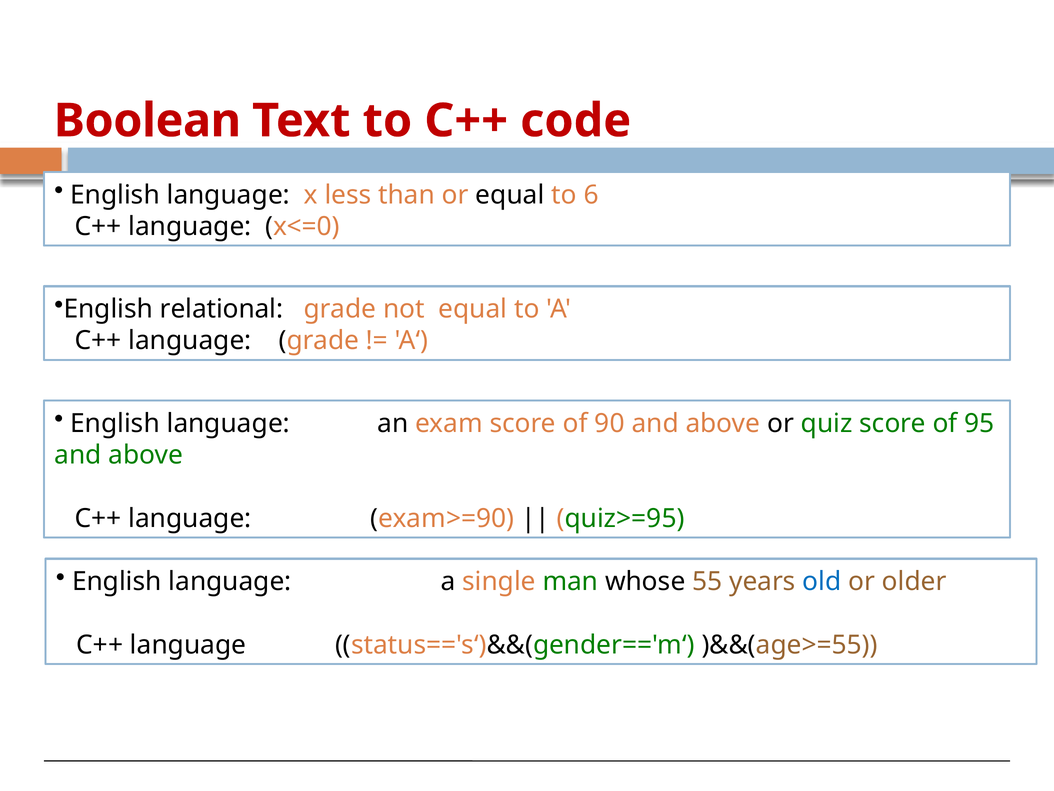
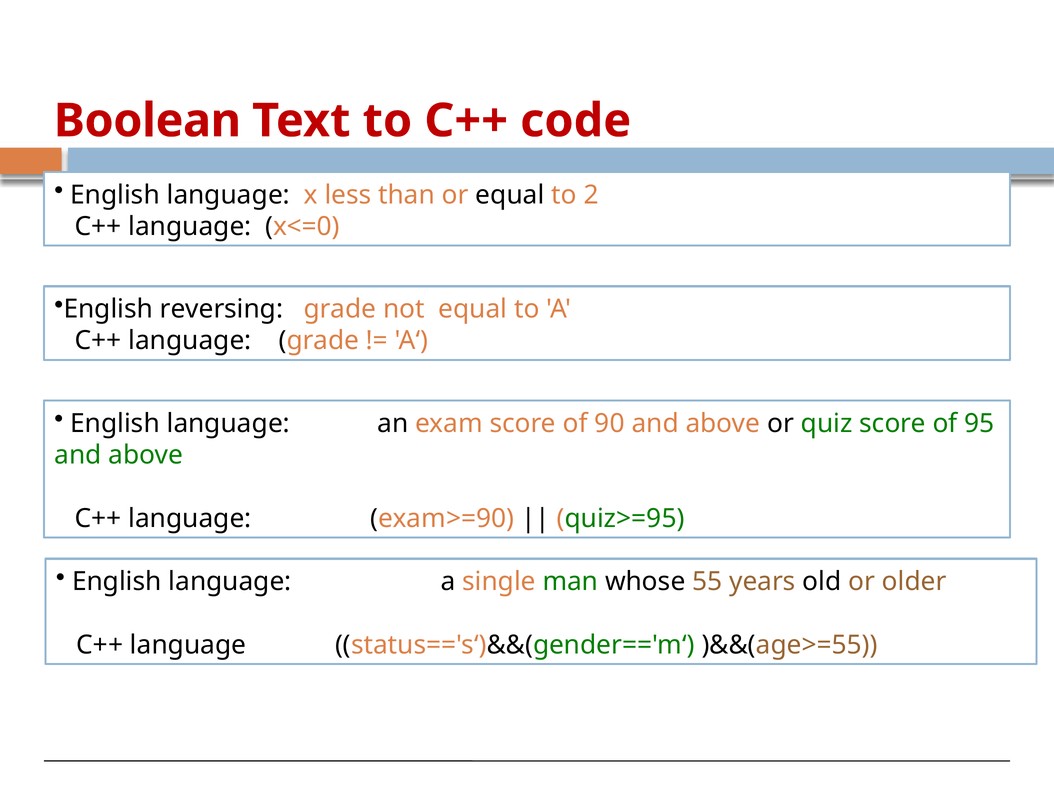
6: 6 -> 2
relational: relational -> reversing
old colour: blue -> black
